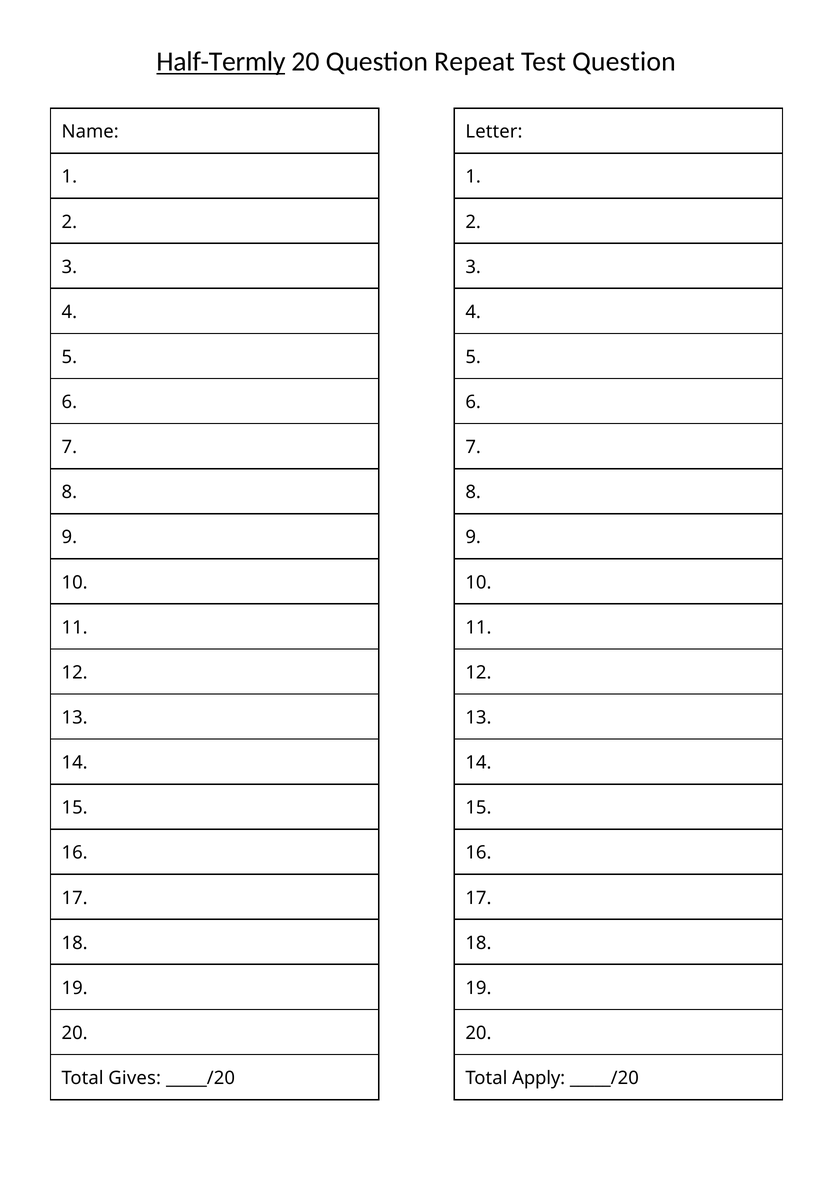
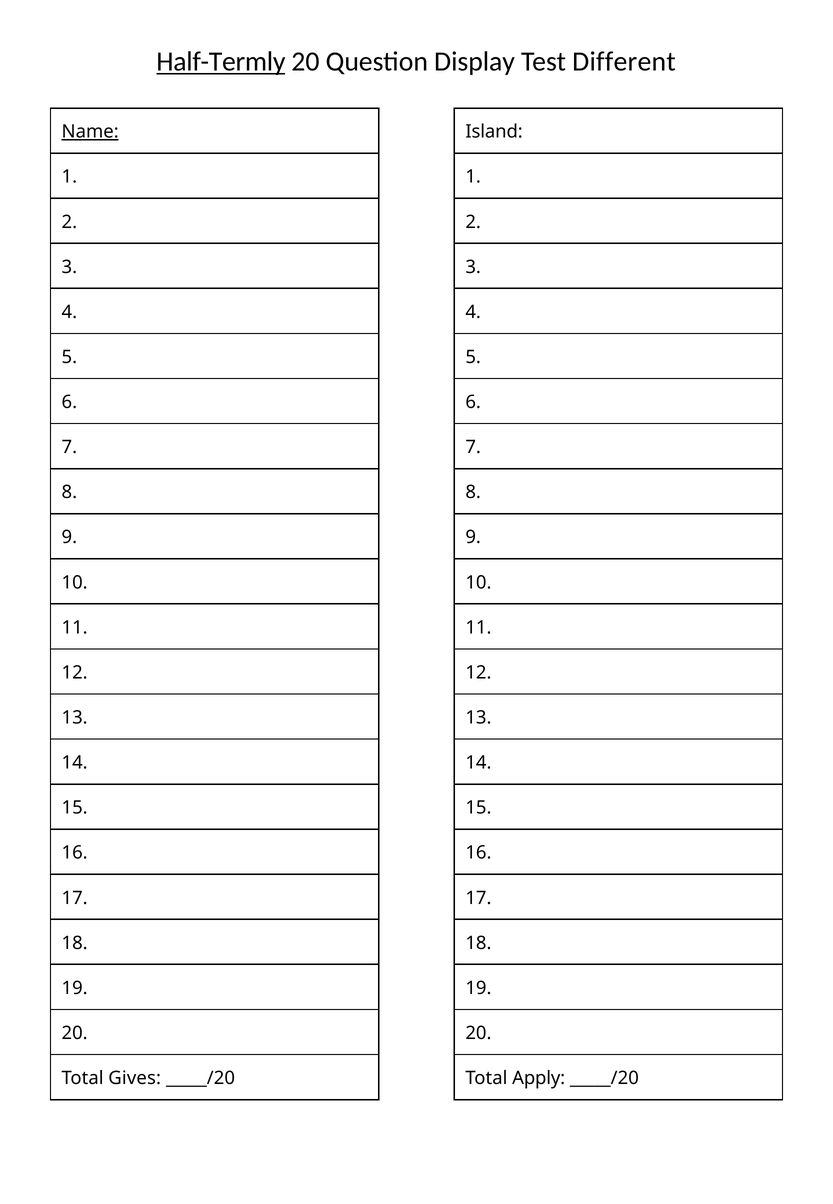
Repeat: Repeat -> Display
Test Question: Question -> Different
Name underline: none -> present
Letter: Letter -> Island
